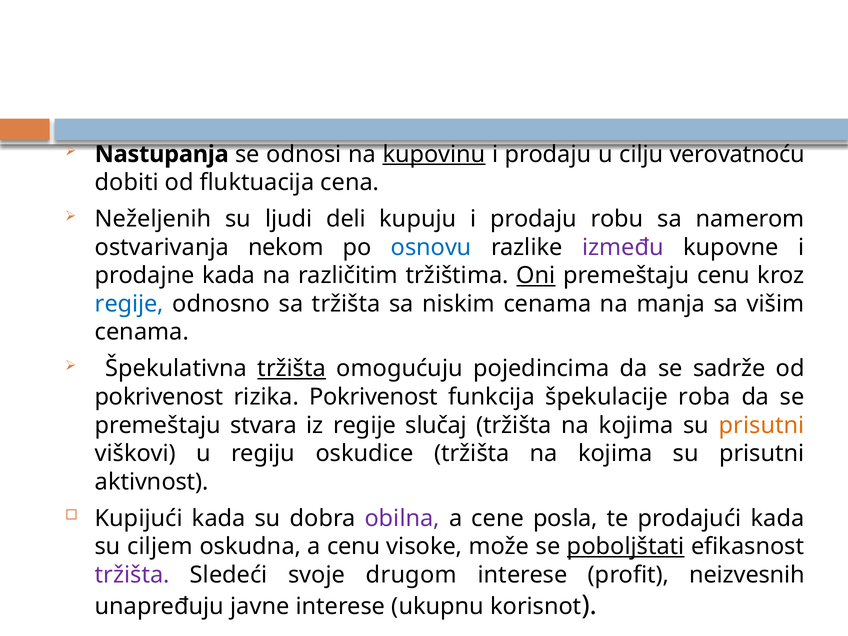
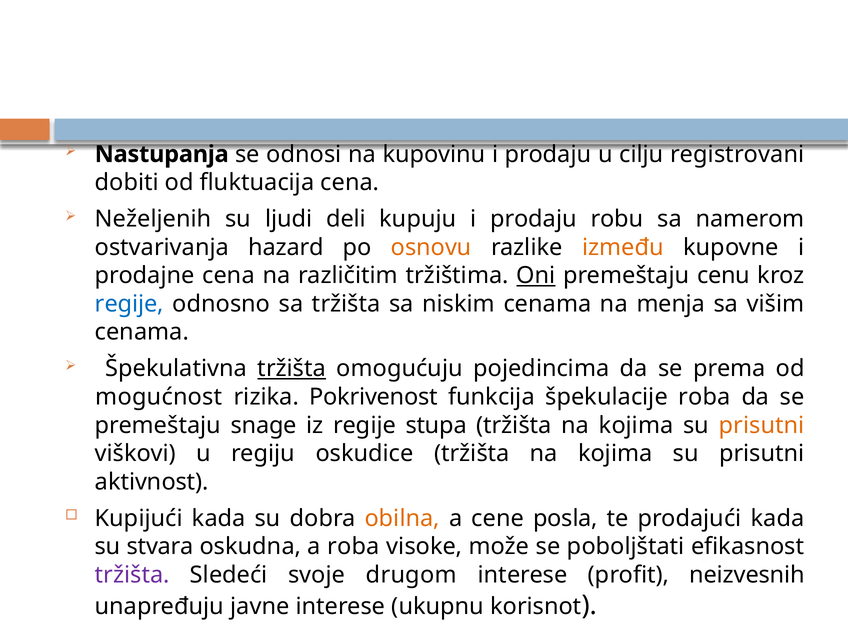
kupovinu underline: present -> none
verovatnoću: verovatnoću -> registrovani
nekom: nekom -> hazard
osnovu colour: blue -> orange
između colour: purple -> orange
prodajne kada: kada -> cena
manja: manja -> menja
sadrže: sadrže -> prema
pokrivenost at (159, 397): pokrivenost -> mogućnost
stvara: stvara -> snage
slučaj: slučaj -> stupa
obilna colour: purple -> orange
ciljem: ciljem -> stvara
a cenu: cenu -> roba
poboljštati underline: present -> none
